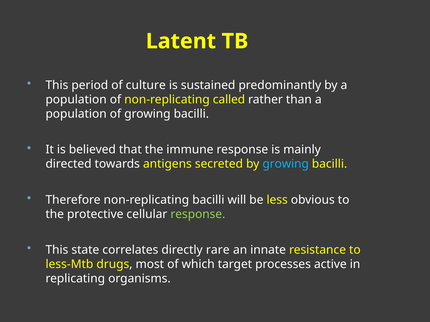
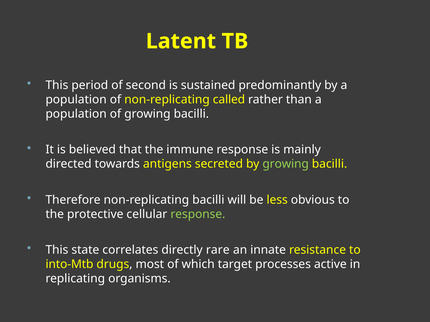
culture: culture -> second
growing at (286, 164) colour: light blue -> light green
less-Mtb: less-Mtb -> into-Mtb
